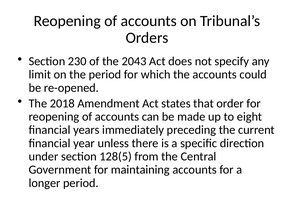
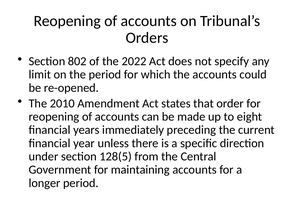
230: 230 -> 802
2043: 2043 -> 2022
2018: 2018 -> 2010
